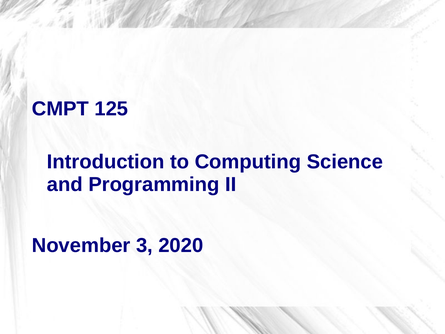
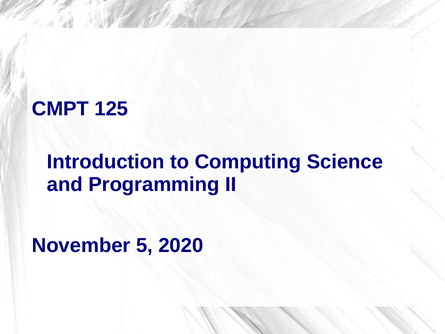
3: 3 -> 5
